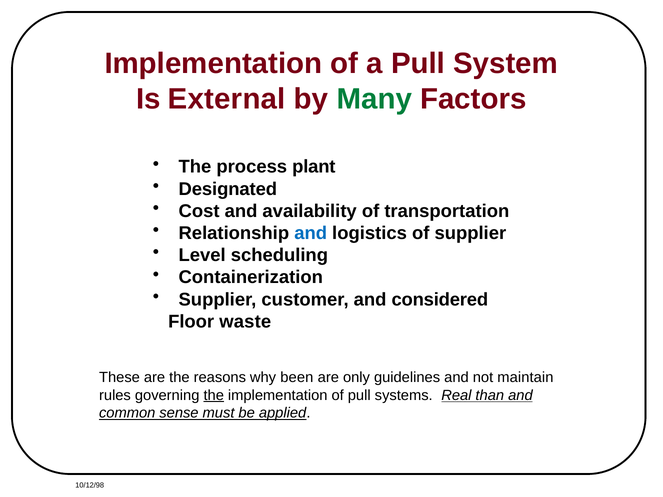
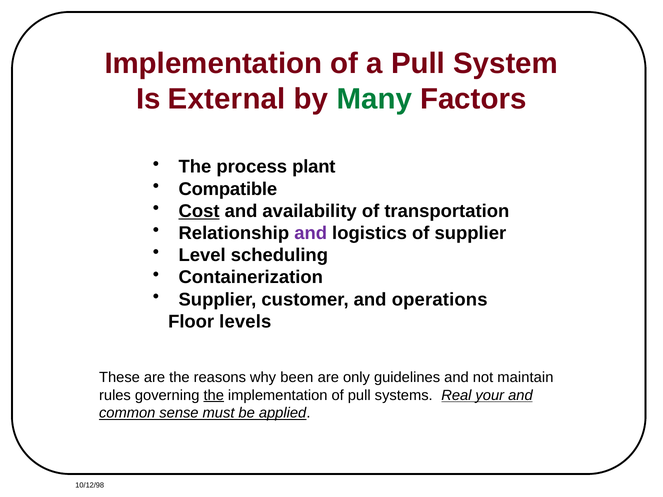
Designated: Designated -> Compatible
Cost underline: none -> present
and at (311, 233) colour: blue -> purple
considered: considered -> operations
waste: waste -> levels
than: than -> your
